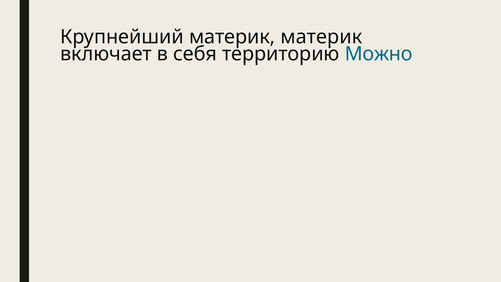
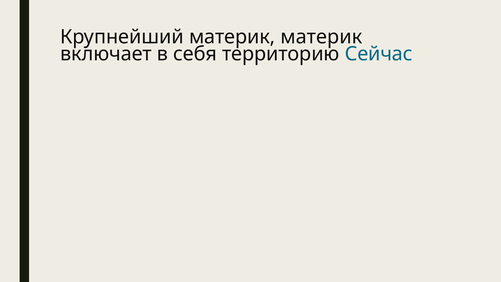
Можно: Можно -> Сейчас
